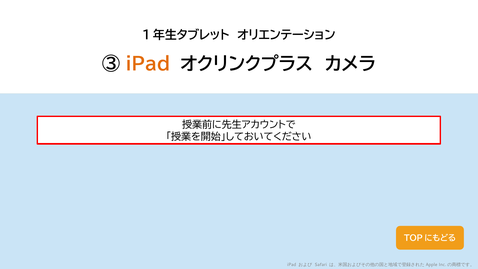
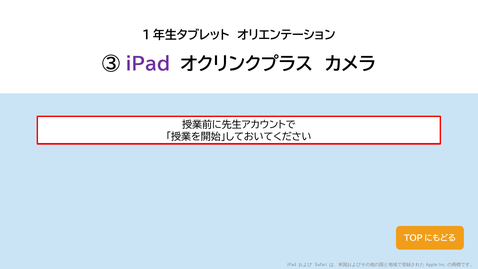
iPad at (148, 64) colour: orange -> purple
